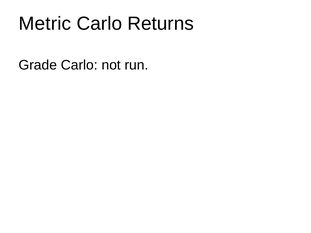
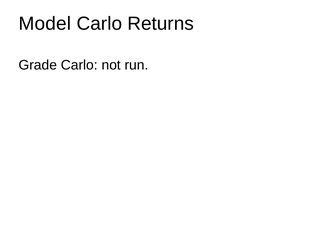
Metric: Metric -> Model
